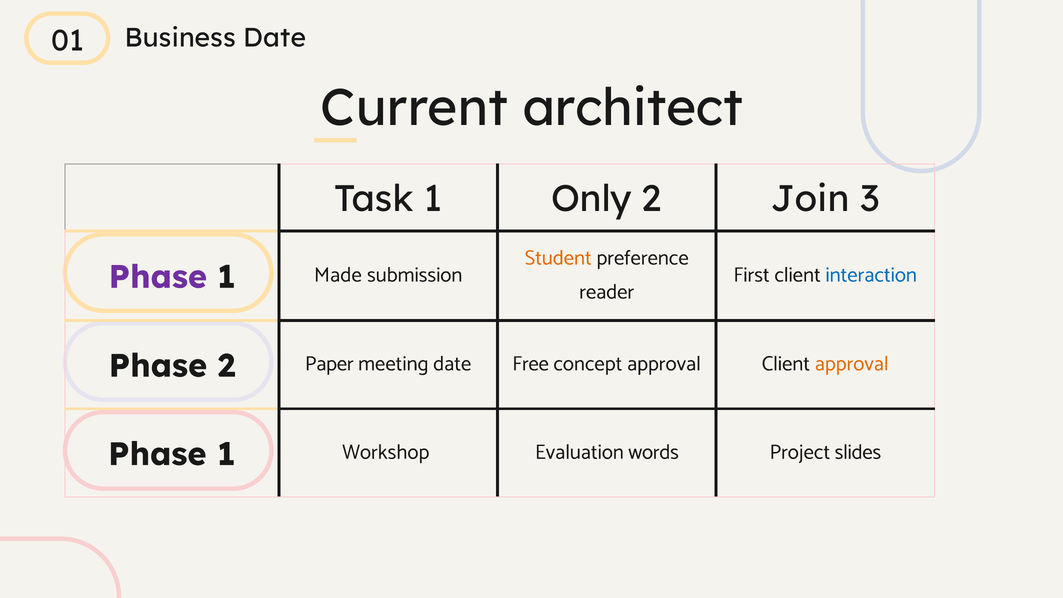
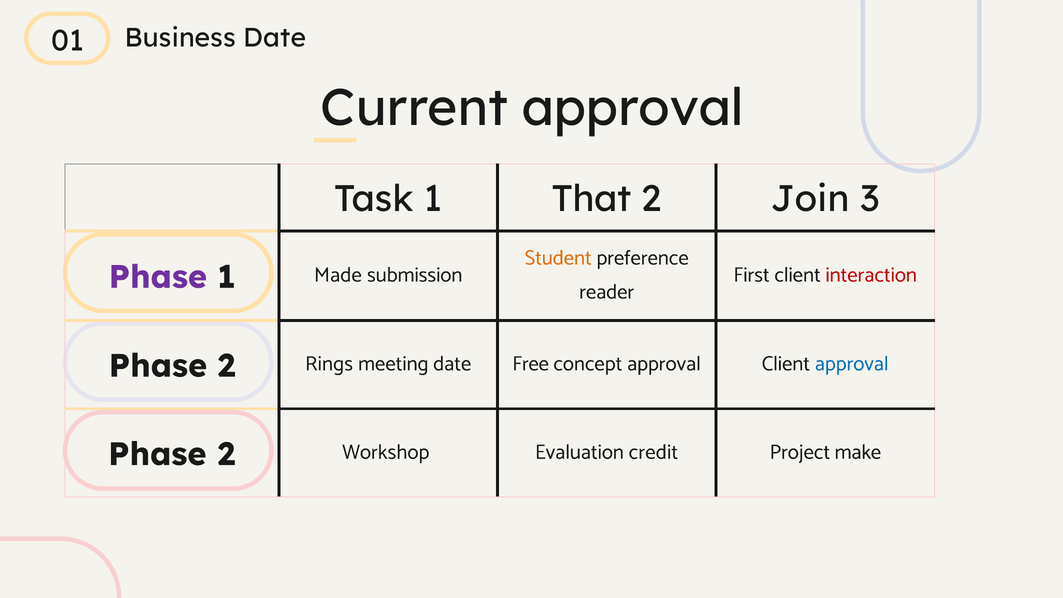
Current architect: architect -> approval
Only: Only -> That
interaction colour: blue -> red
Paper: Paper -> Rings
approval at (852, 364) colour: orange -> blue
1 at (226, 454): 1 -> 2
words: words -> credit
slides: slides -> make
